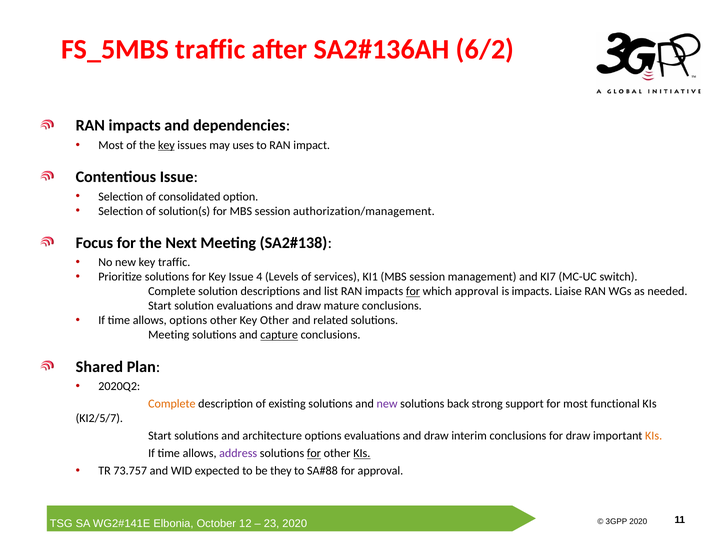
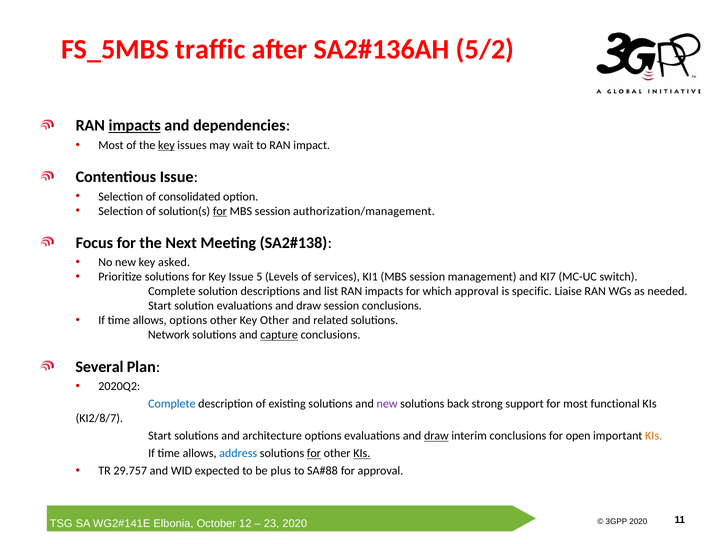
6/2: 6/2 -> 5/2
impacts at (135, 125) underline: none -> present
uses: uses -> wait
for at (220, 211) underline: none -> present
key traffic: traffic -> asked
4: 4 -> 5
for at (413, 291) underline: present -> none
is impacts: impacts -> specific
draw mature: mature -> session
Meeting at (169, 335): Meeting -> Network
Shared: Shared -> Several
Complete at (172, 404) colour: orange -> blue
KI2/5/7: KI2/5/7 -> KI2/8/7
draw at (436, 436) underline: none -> present
for draw: draw -> open
address colour: purple -> blue
73.757: 73.757 -> 29.757
they: they -> plus
